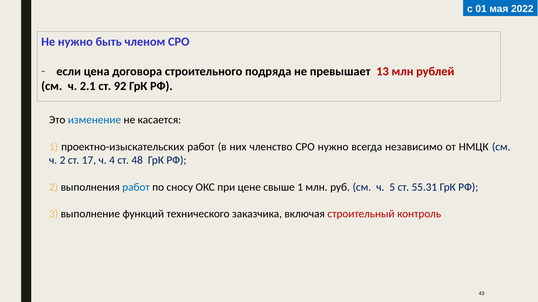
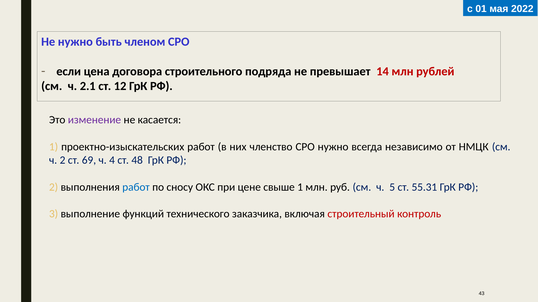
13: 13 -> 14
92: 92 -> 12
изменение colour: blue -> purple
17: 17 -> 69
